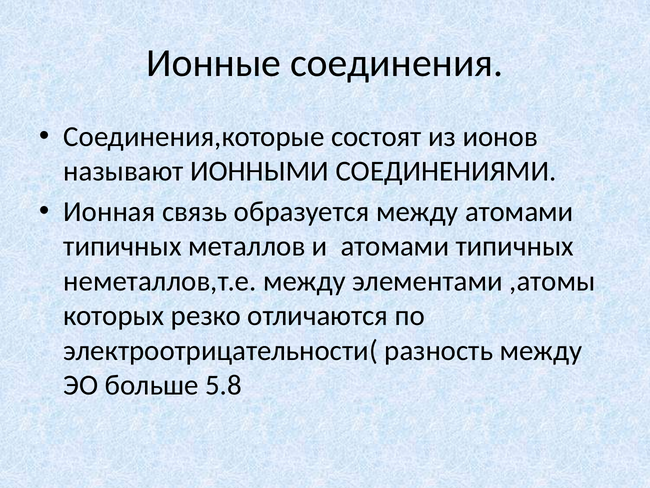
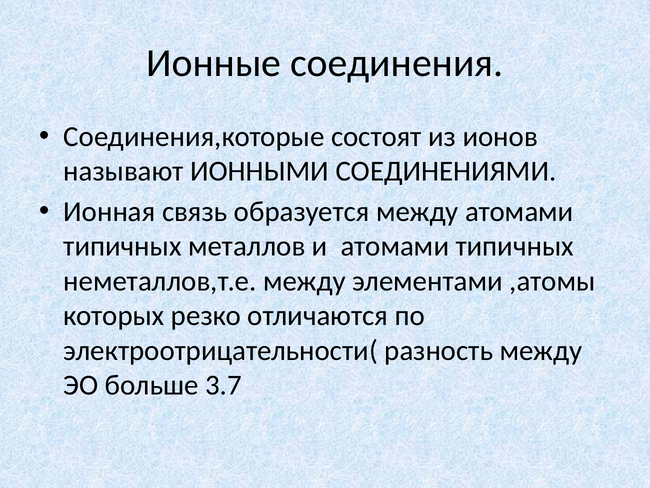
5.8: 5.8 -> 3.7
